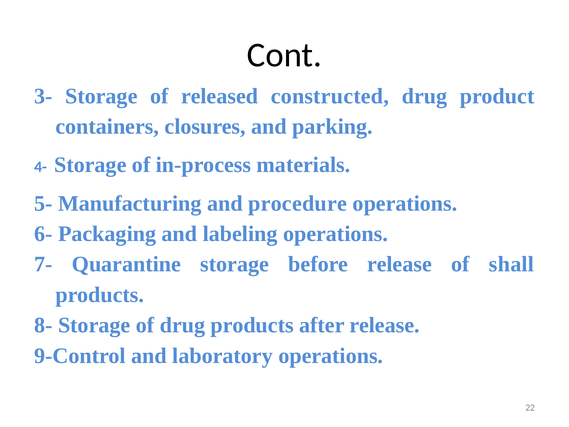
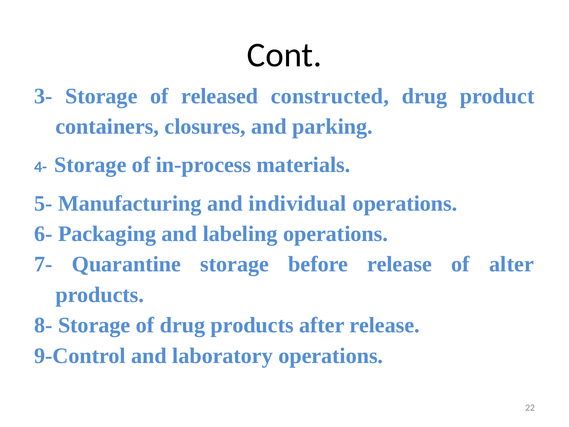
procedure: procedure -> individual
shall: shall -> alter
